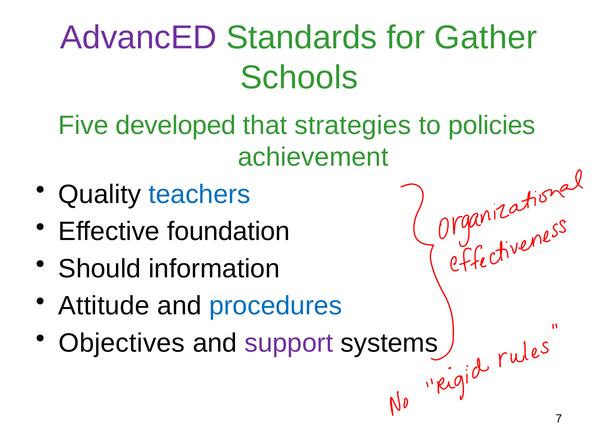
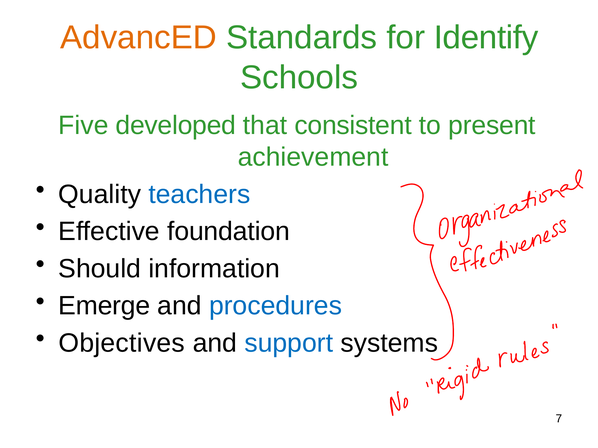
AdvancED colour: purple -> orange
Gather: Gather -> Identify
strategies: strategies -> consistent
policies: policies -> present
Attitude: Attitude -> Emerge
support colour: purple -> blue
